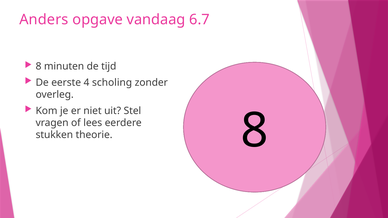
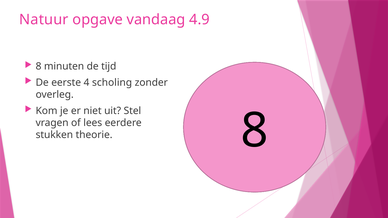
Anders: Anders -> Natuur
6.7: 6.7 -> 4.9
